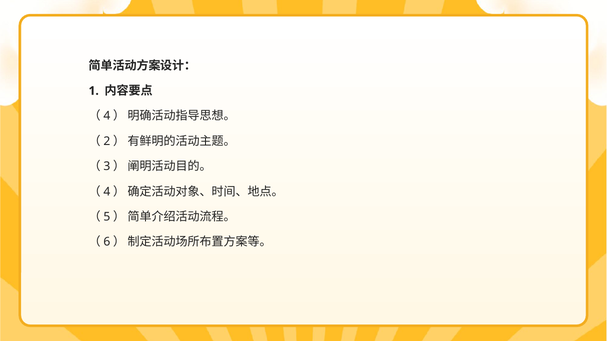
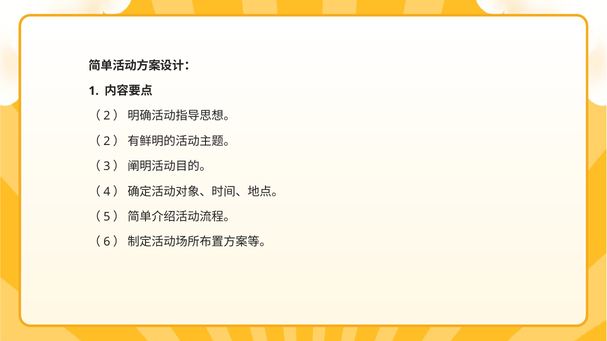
4 at (107, 116): 4 -> 2
